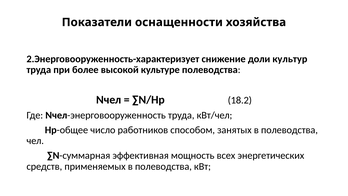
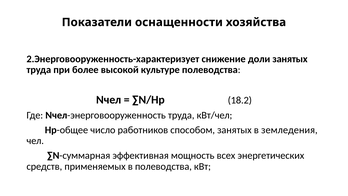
доли культур: культур -> занятых
занятых в полеводства: полеводства -> земледения
